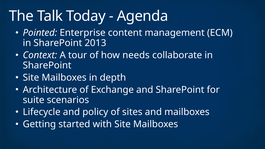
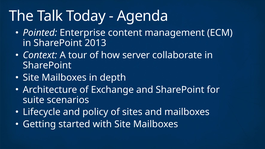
needs: needs -> server
